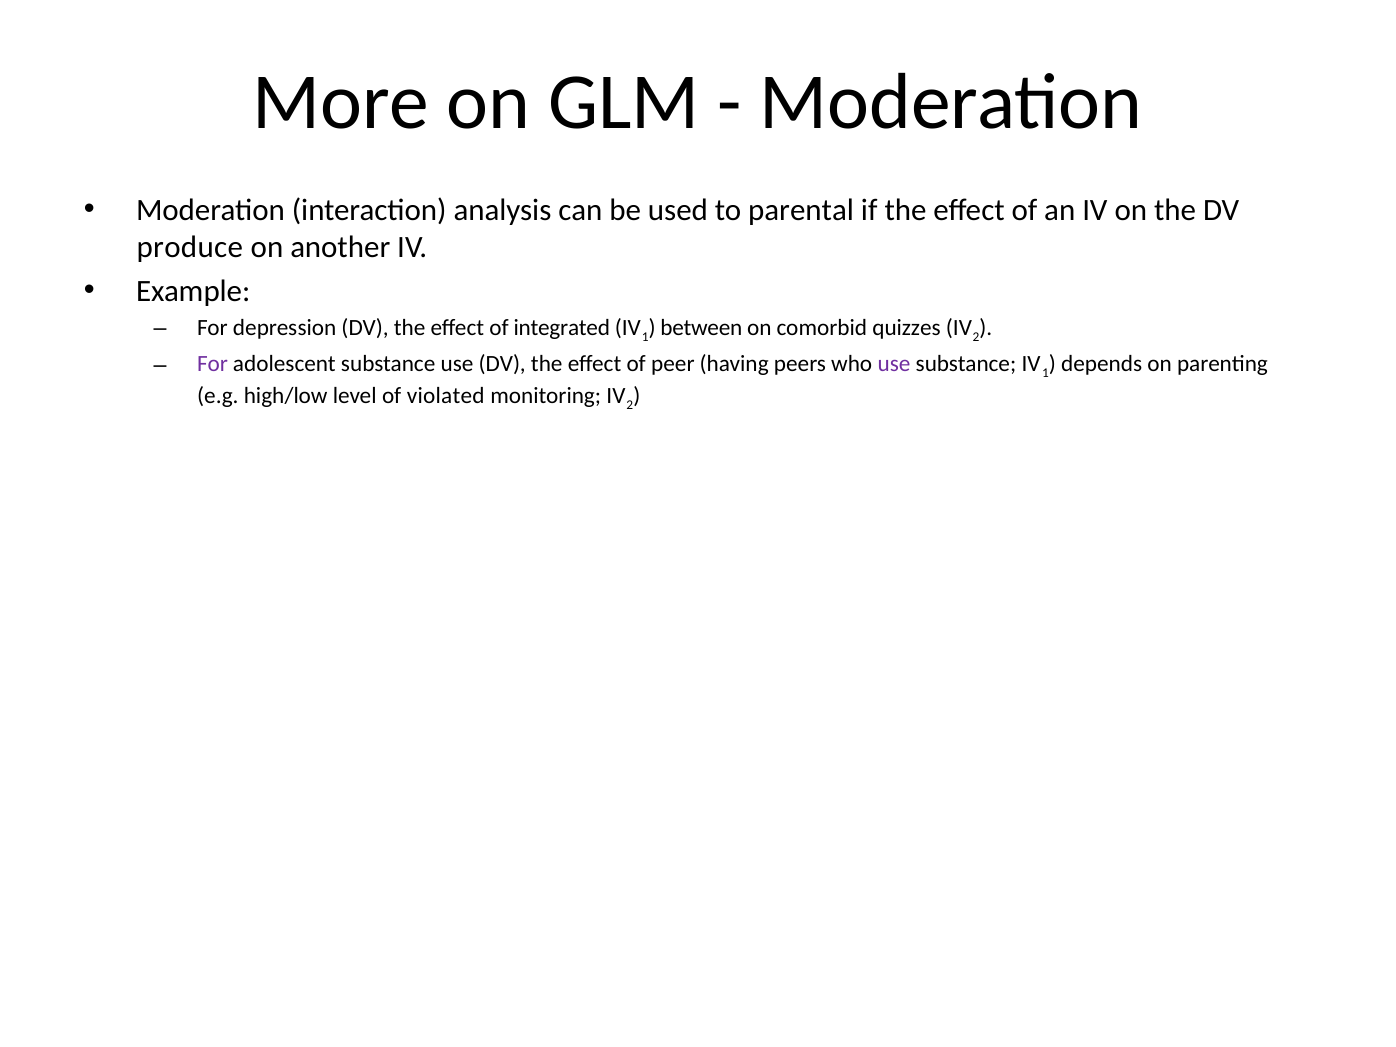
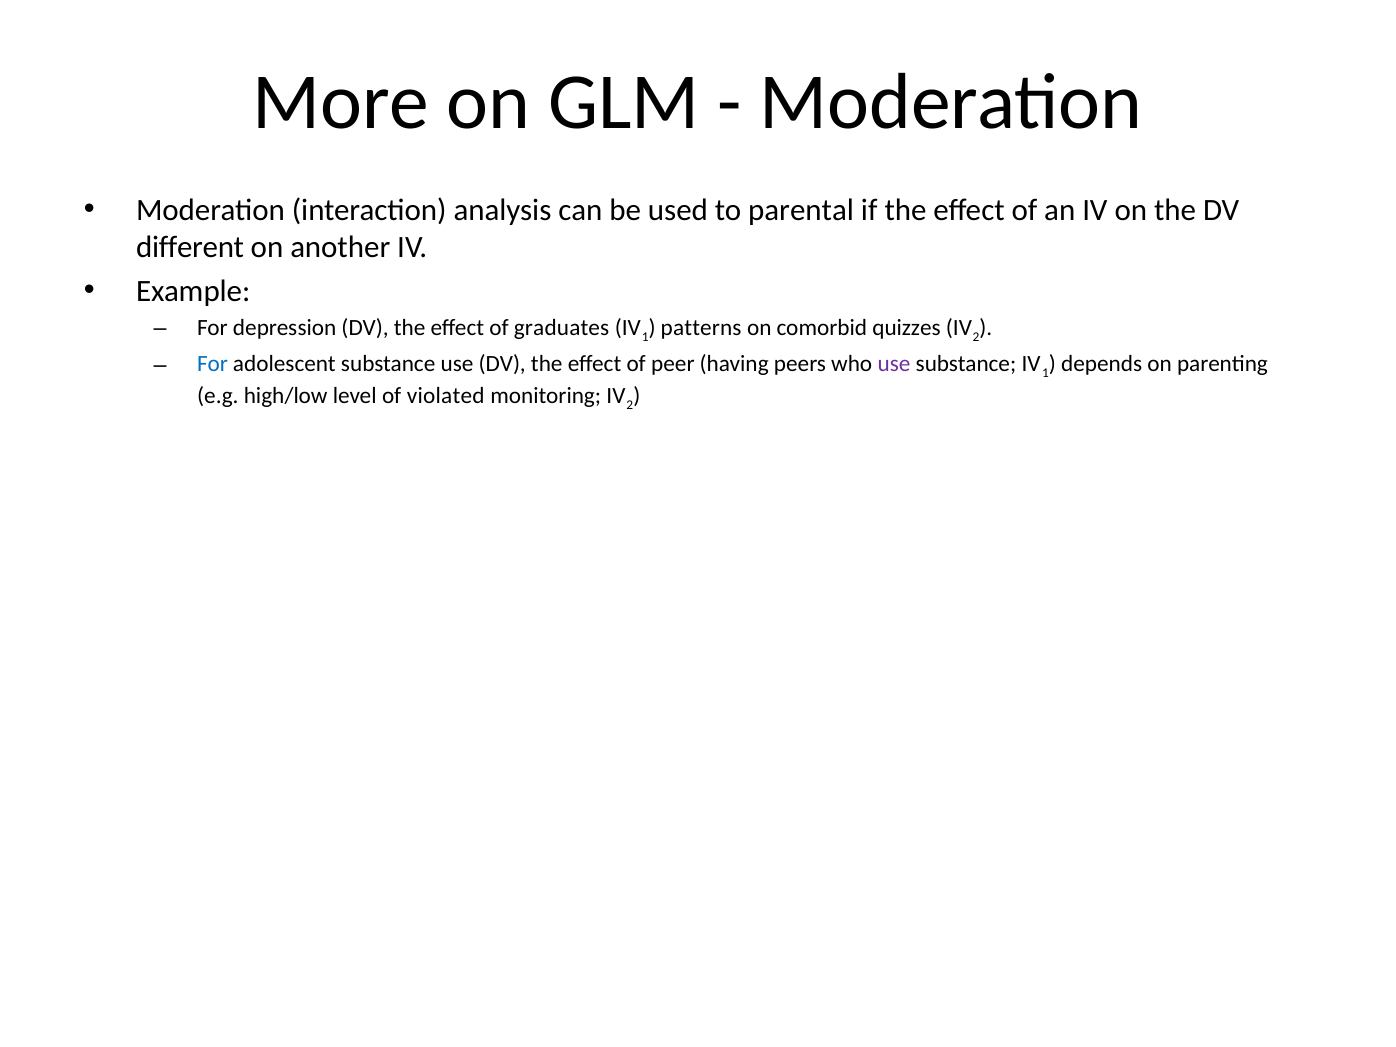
produce: produce -> different
integrated: integrated -> graduates
between: between -> patterns
For at (213, 364) colour: purple -> blue
